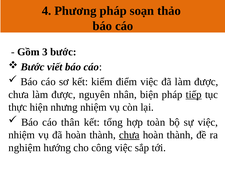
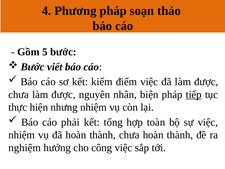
3: 3 -> 5
thân: thân -> phải
chưa at (129, 135) underline: present -> none
